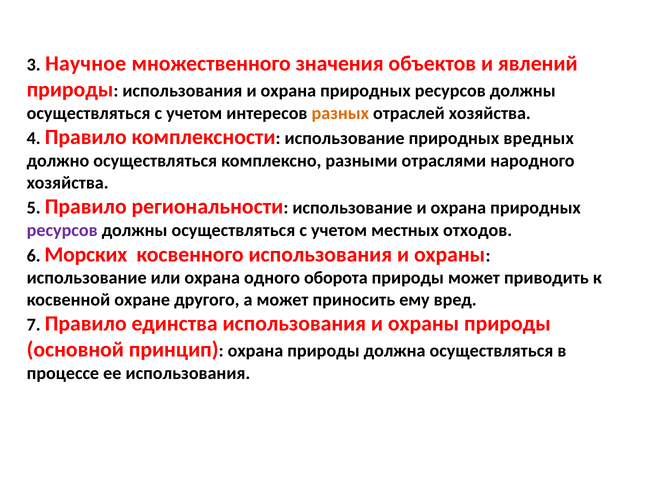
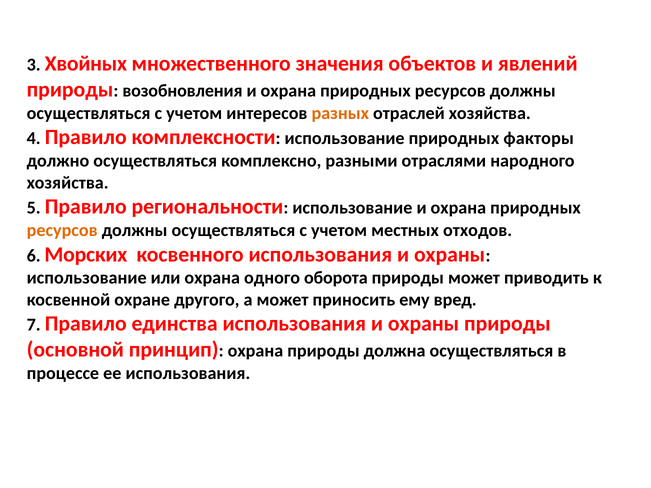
Научное: Научное -> Хвойных
использования at (182, 91): использования -> возобновления
вредных: вредных -> факторы
ресурсов at (62, 230) colour: purple -> orange
